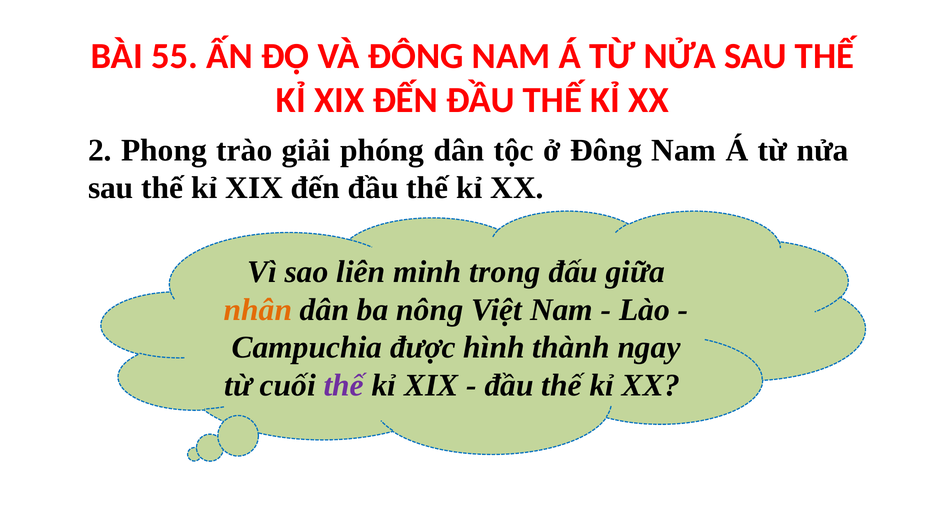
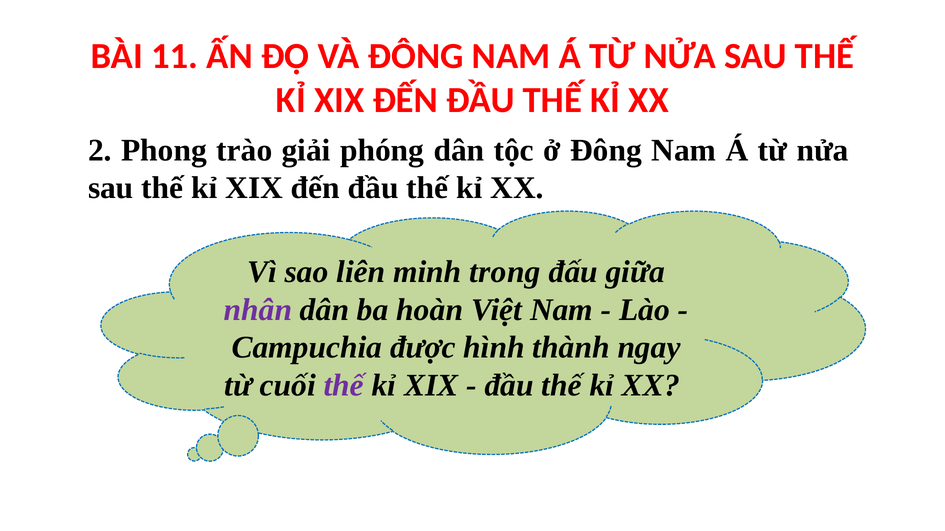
55: 55 -> 11
nhân colour: orange -> purple
nông: nông -> hoàn
